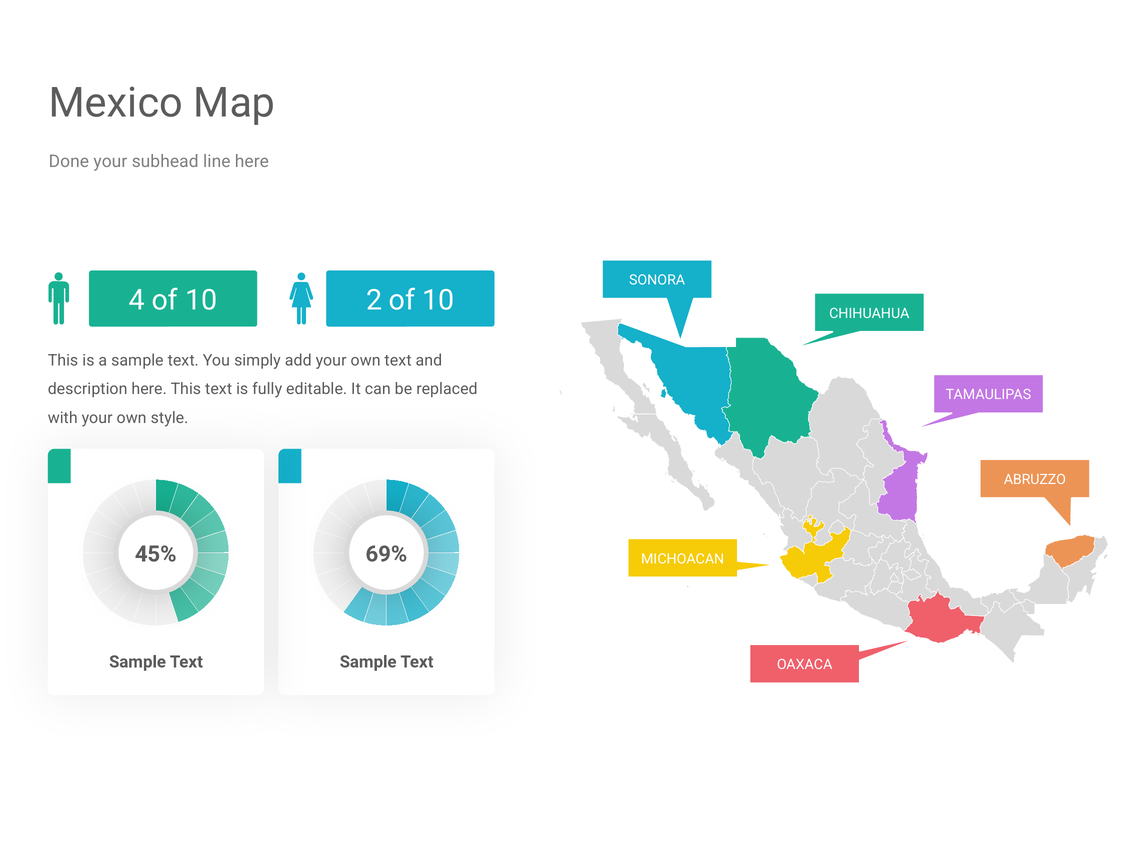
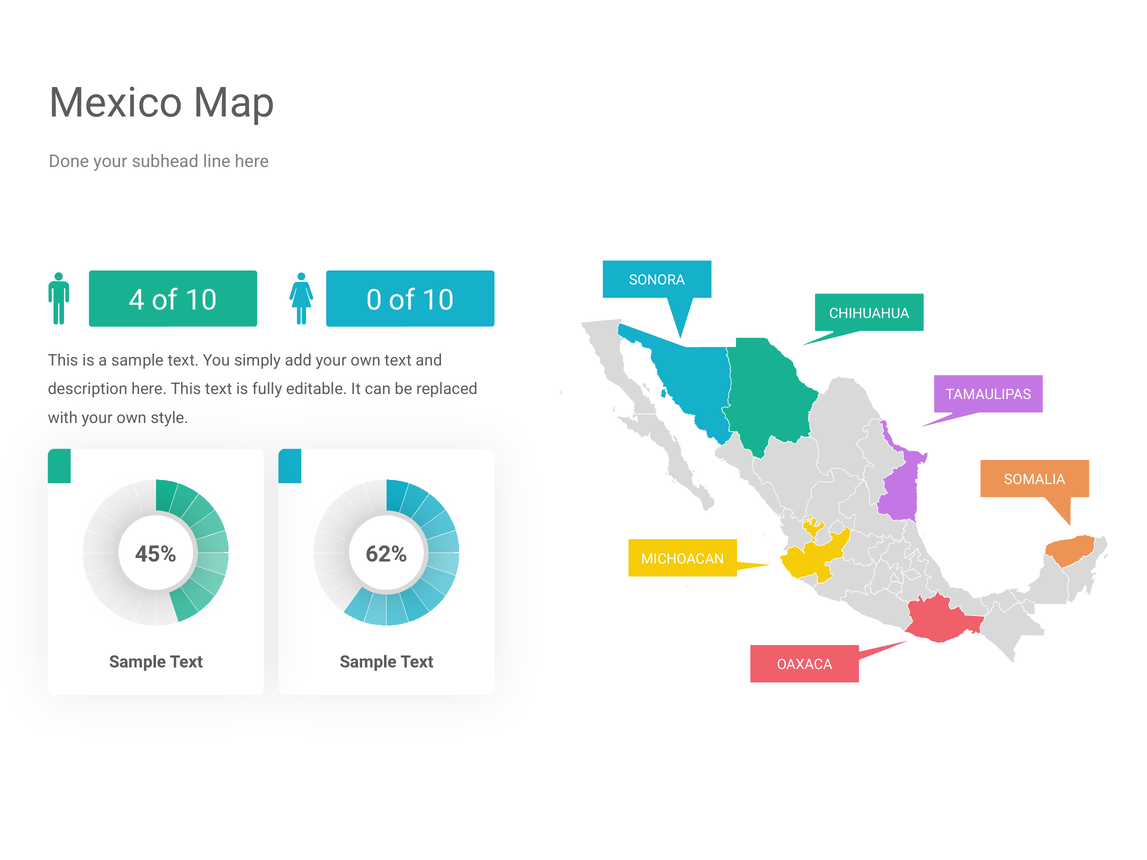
2: 2 -> 0
ABRUZZO: ABRUZZO -> SOMALIA
69%: 69% -> 62%
